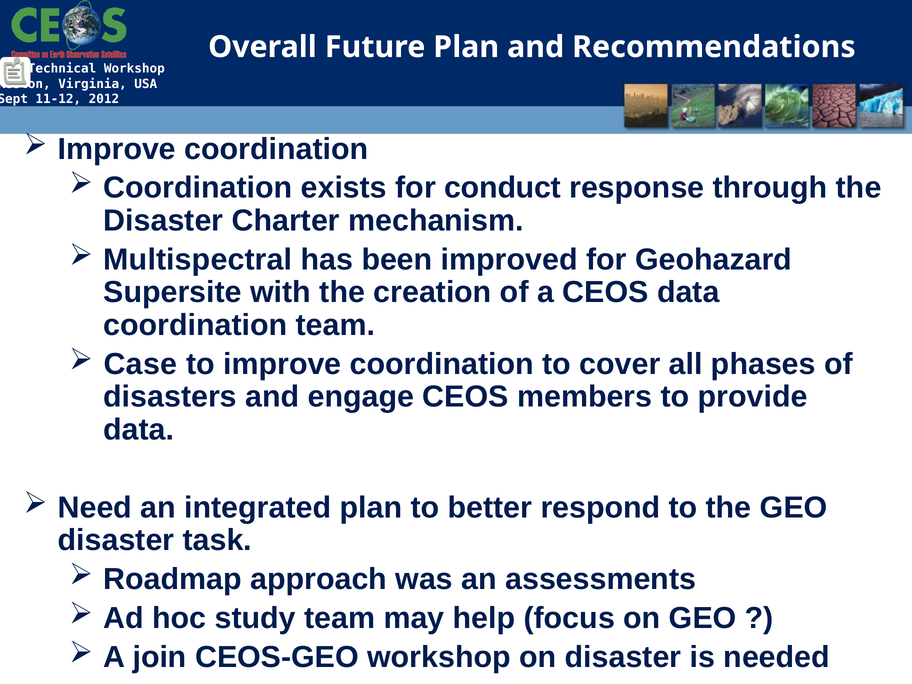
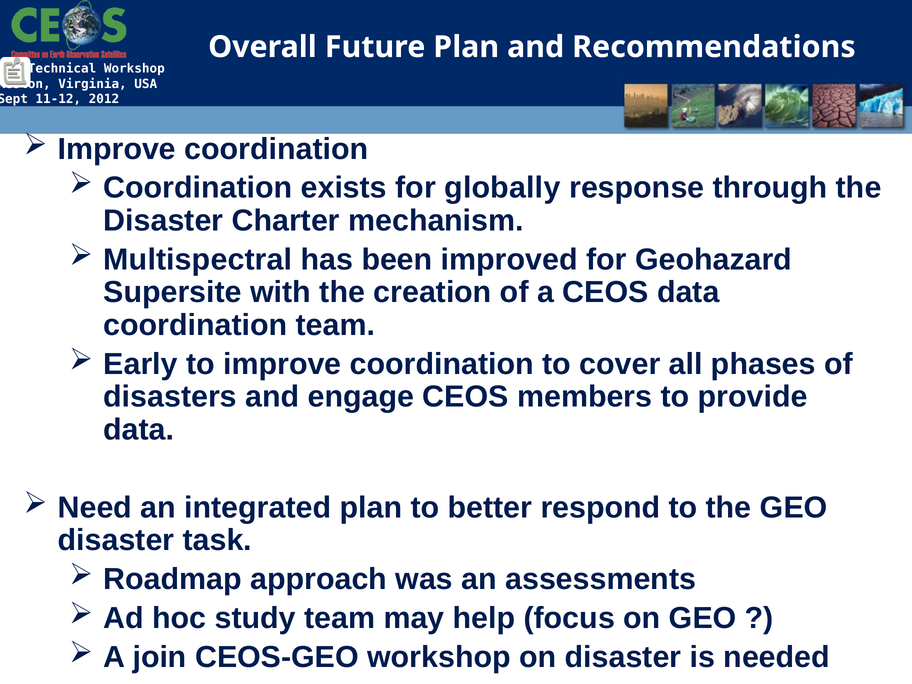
conduct: conduct -> globally
Case: Case -> Early
